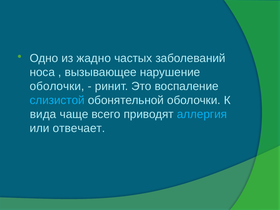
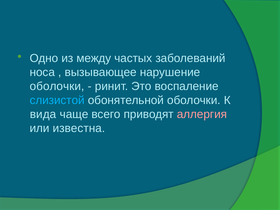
жадно: жадно -> между
аллергия colour: light blue -> pink
отвечает: отвечает -> известна
